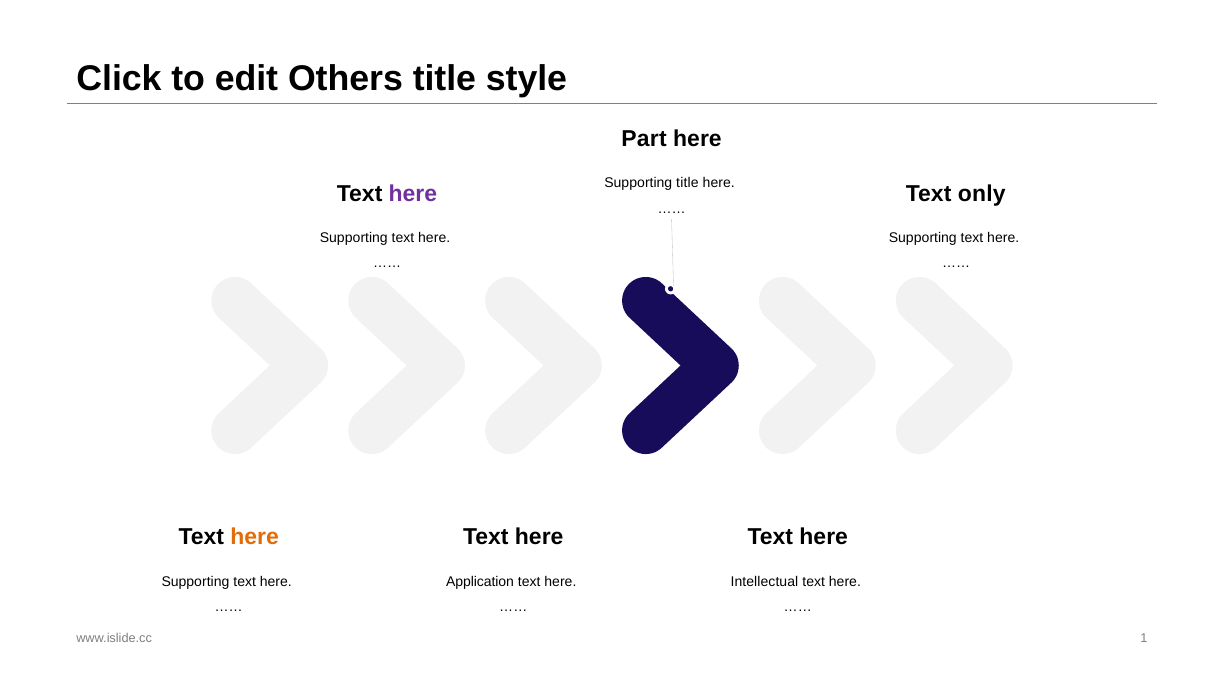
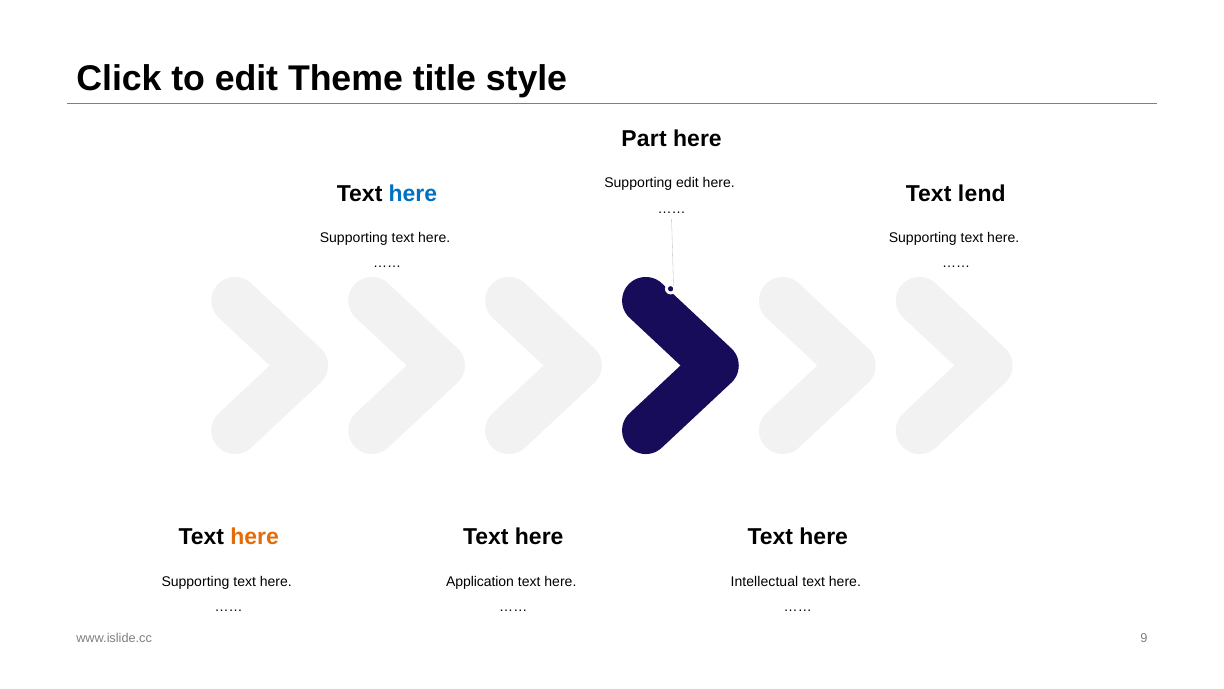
Others: Others -> Theme
Supporting title: title -> edit
here at (413, 193) colour: purple -> blue
only: only -> lend
1: 1 -> 9
